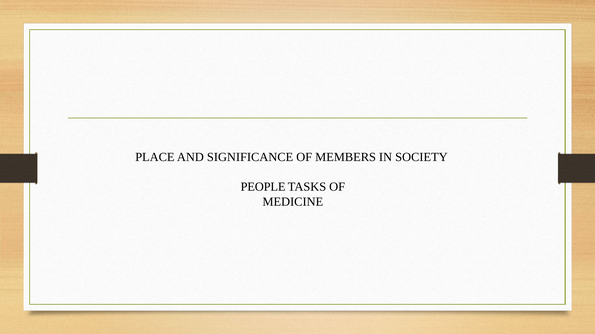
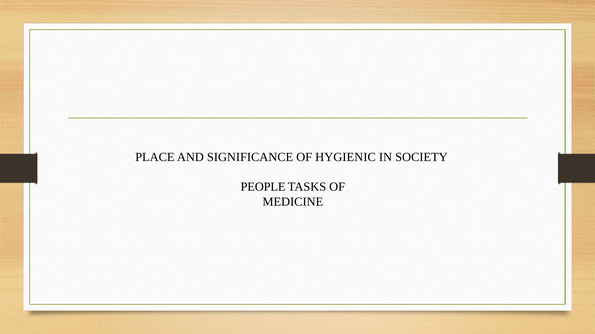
MEMBERS: MEMBERS -> HYGIENIC
